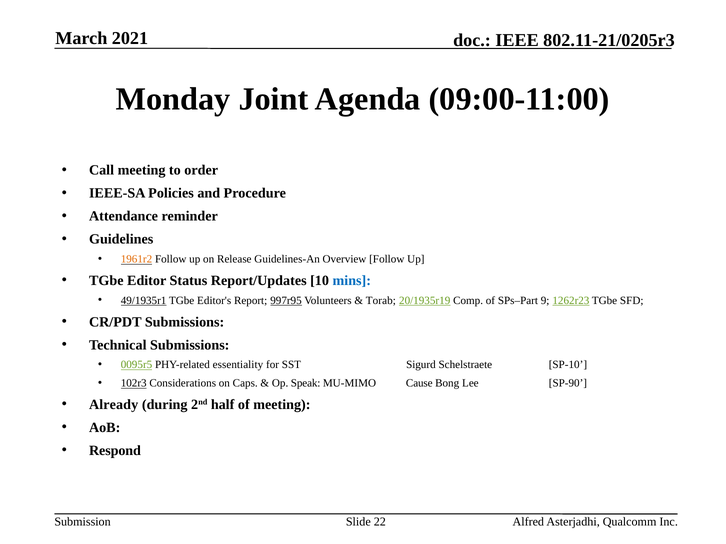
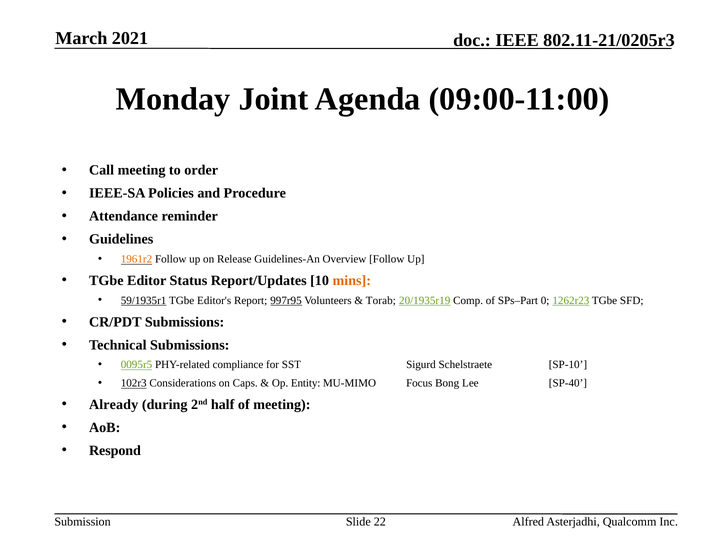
mins colour: blue -> orange
49/1935r1: 49/1935r1 -> 59/1935r1
9: 9 -> 0
essentiality: essentiality -> compliance
Speak: Speak -> Entity
Cause: Cause -> Focus
SP-90: SP-90 -> SP-40
